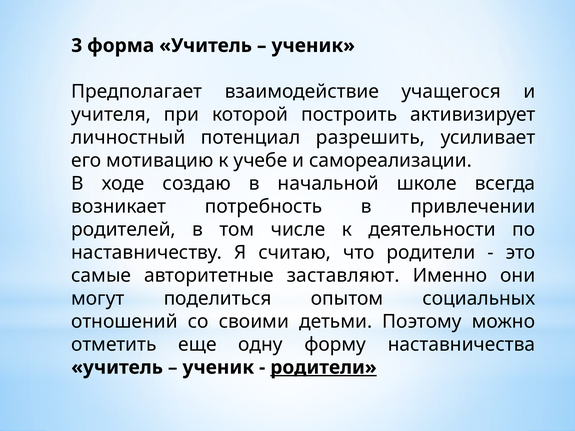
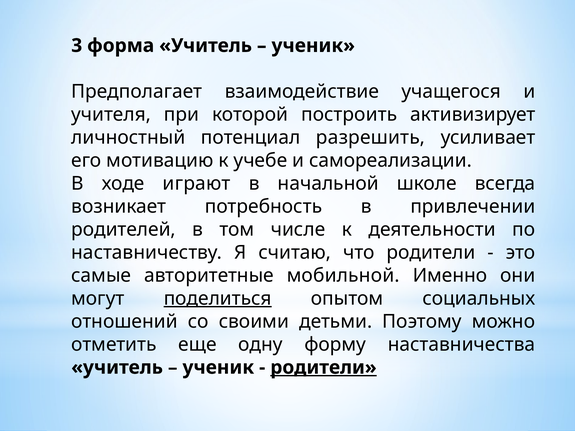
создаю: создаю -> играют
заставляют: заставляют -> мобильной
поделиться underline: none -> present
